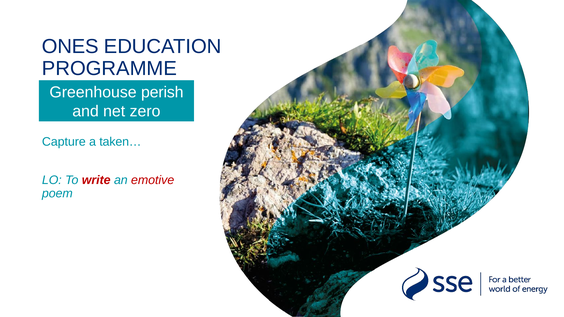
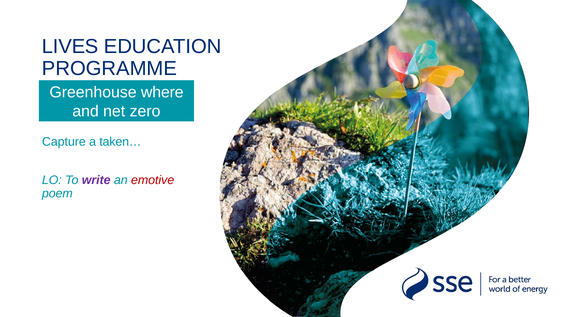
ONES: ONES -> LIVES
perish: perish -> where
write colour: red -> purple
